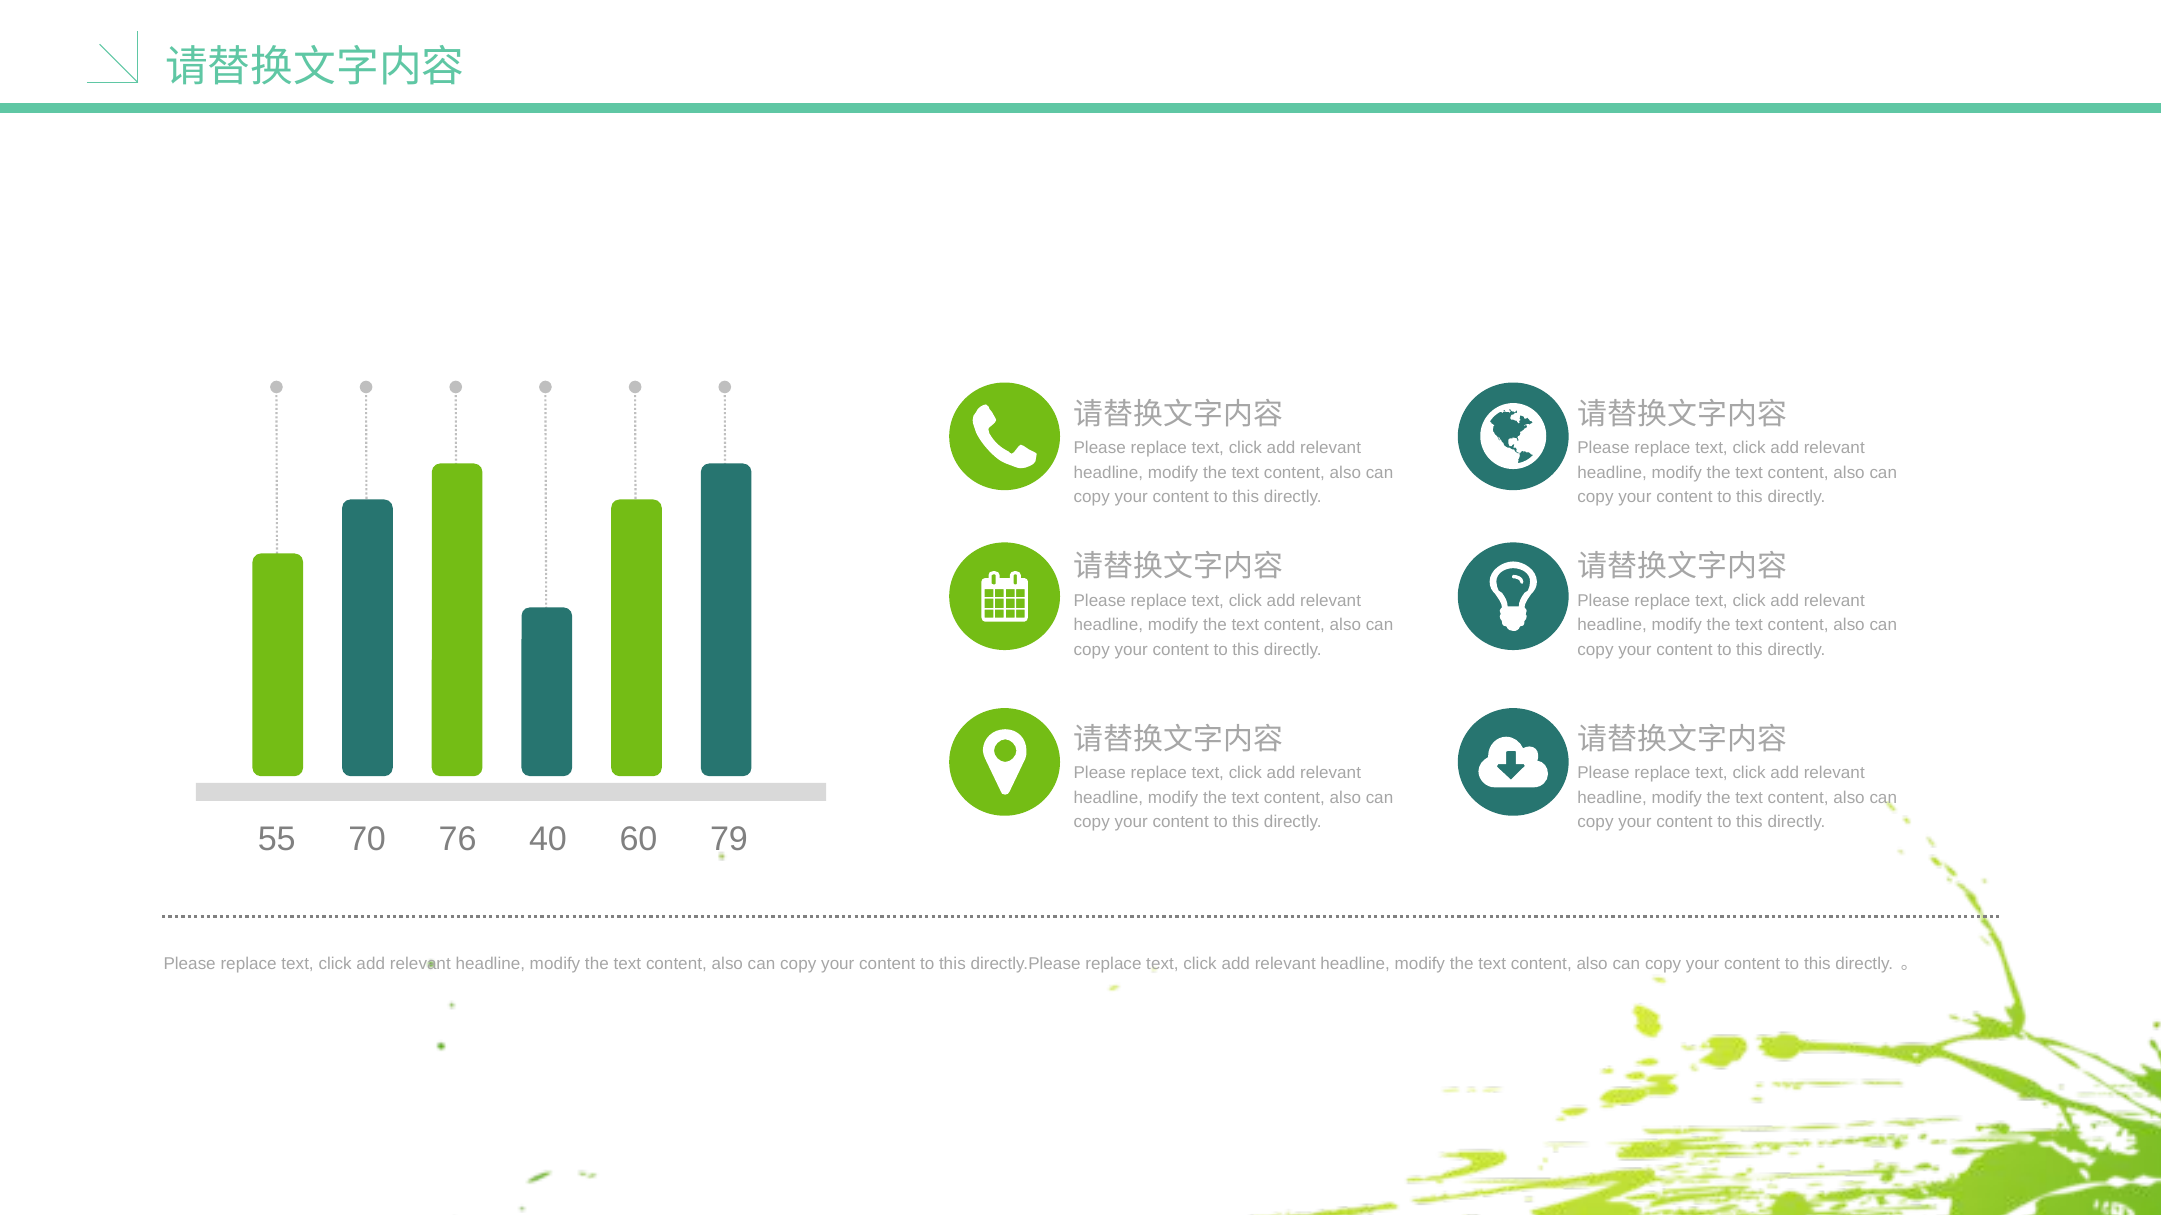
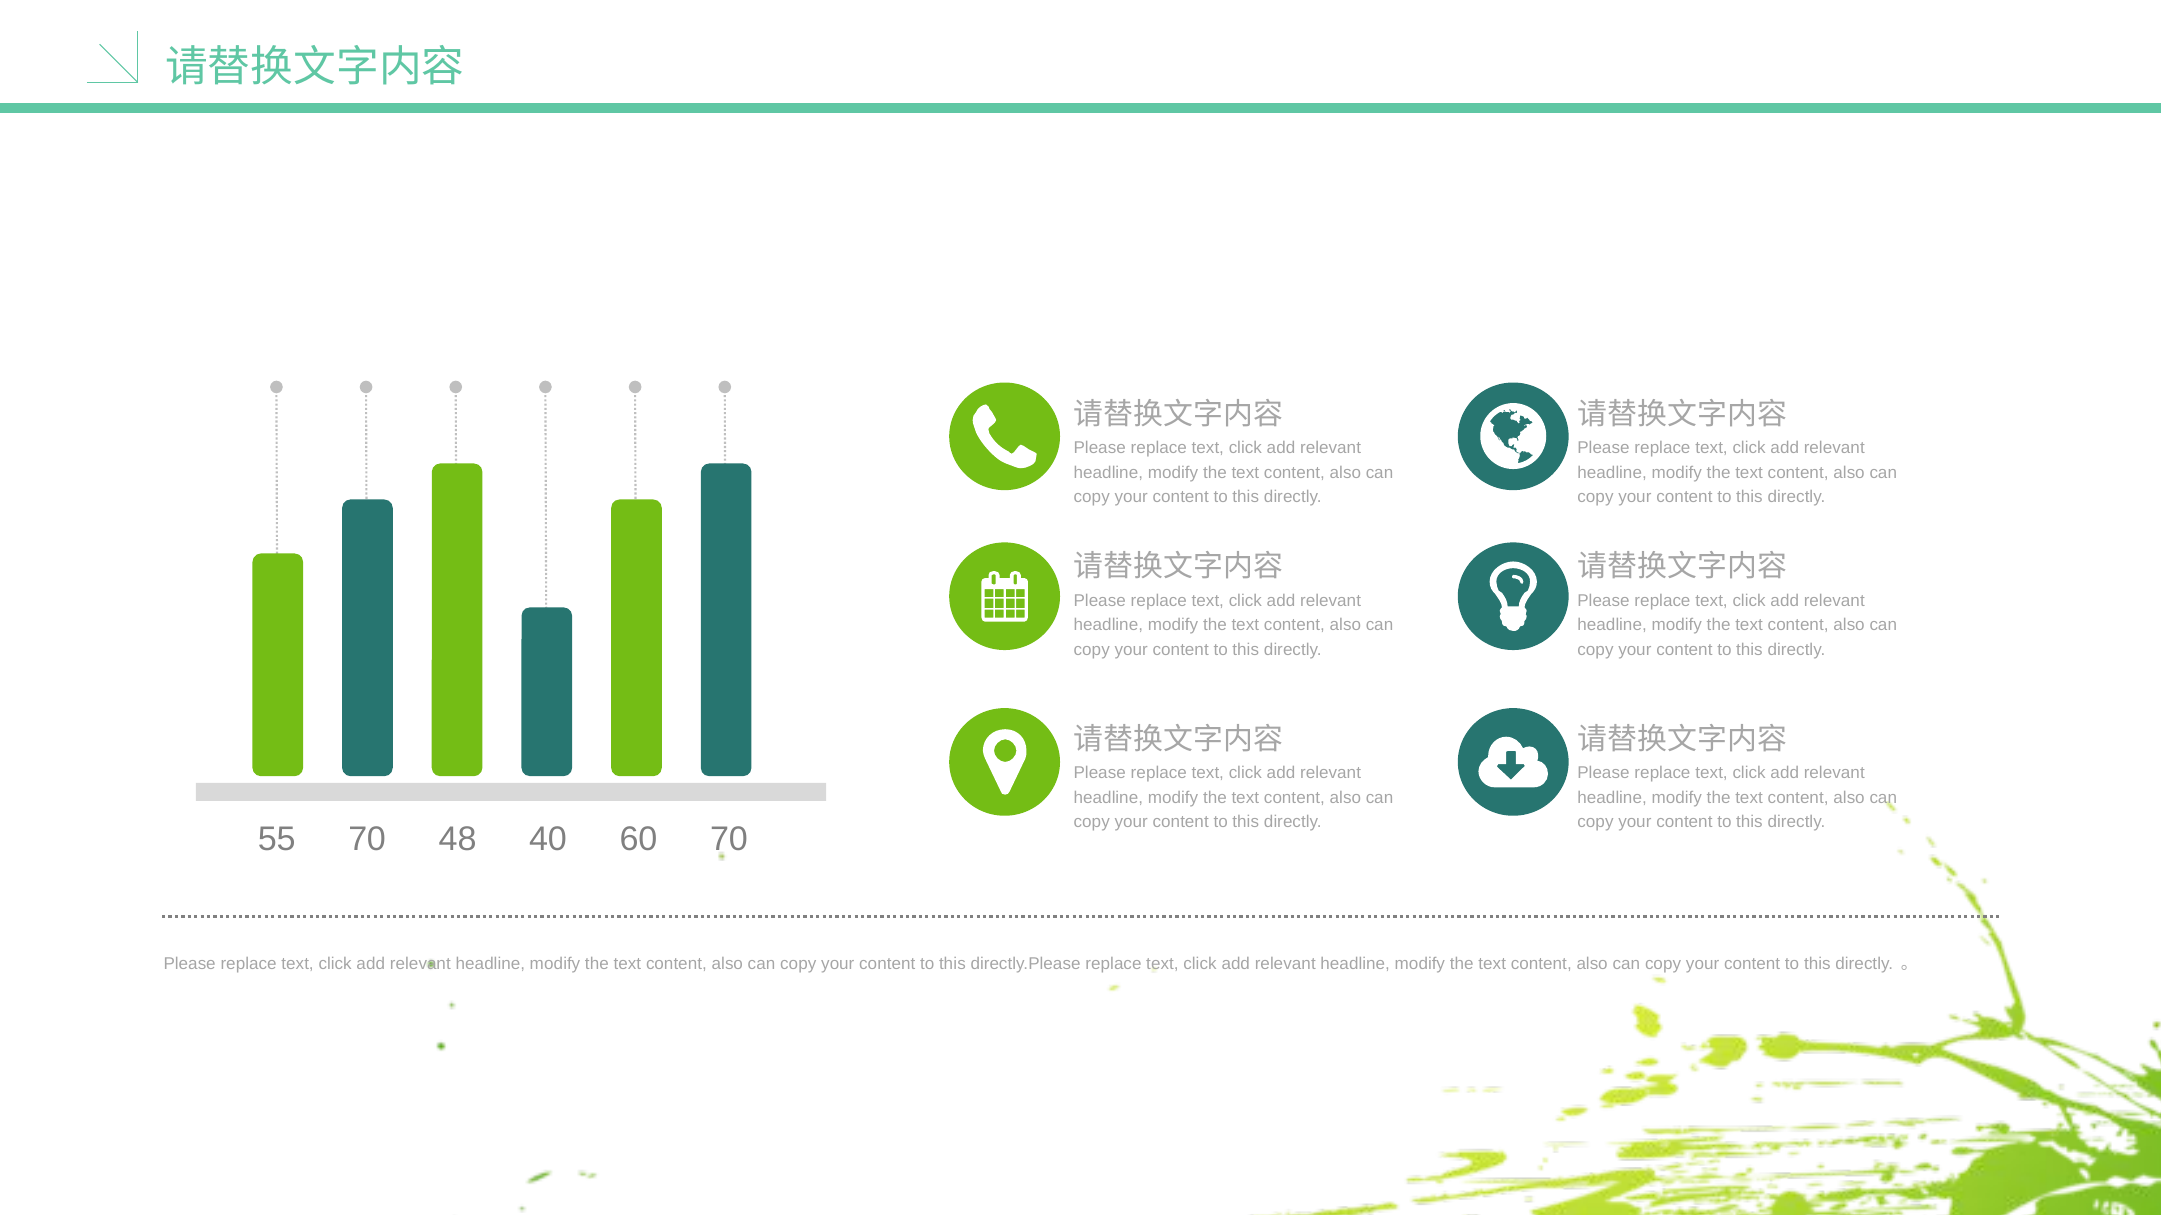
76: 76 -> 48
60 79: 79 -> 70
